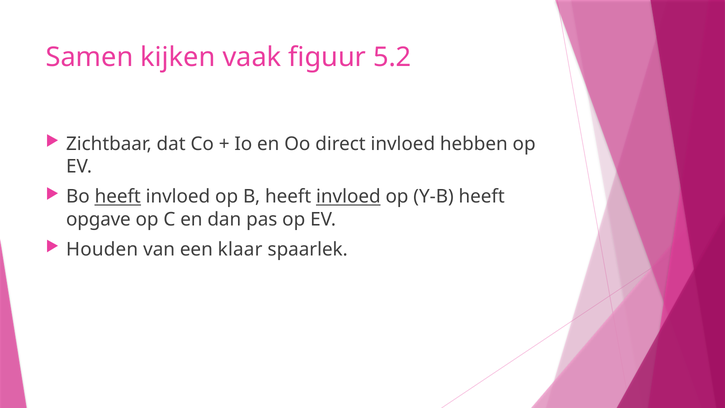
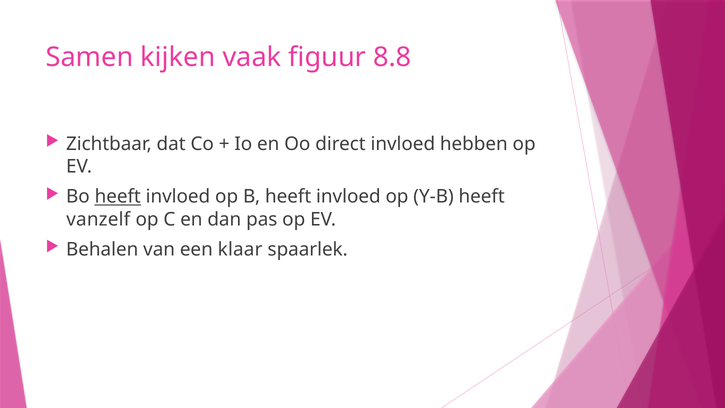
5.2: 5.2 -> 8.8
invloed at (348, 197) underline: present -> none
opgave: opgave -> vanzelf
Houden: Houden -> Behalen
